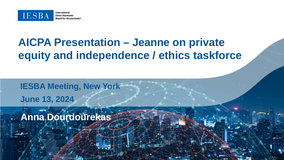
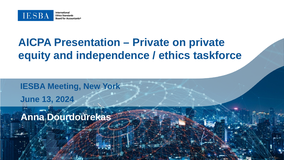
Jeanne at (151, 42): Jeanne -> Private
